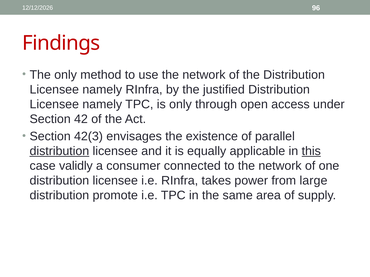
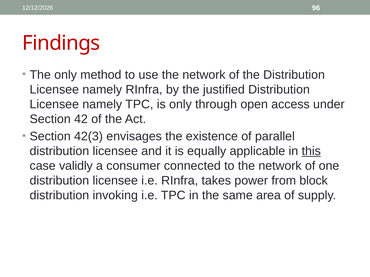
distribution at (59, 151) underline: present -> none
large: large -> block
promote: promote -> invoking
